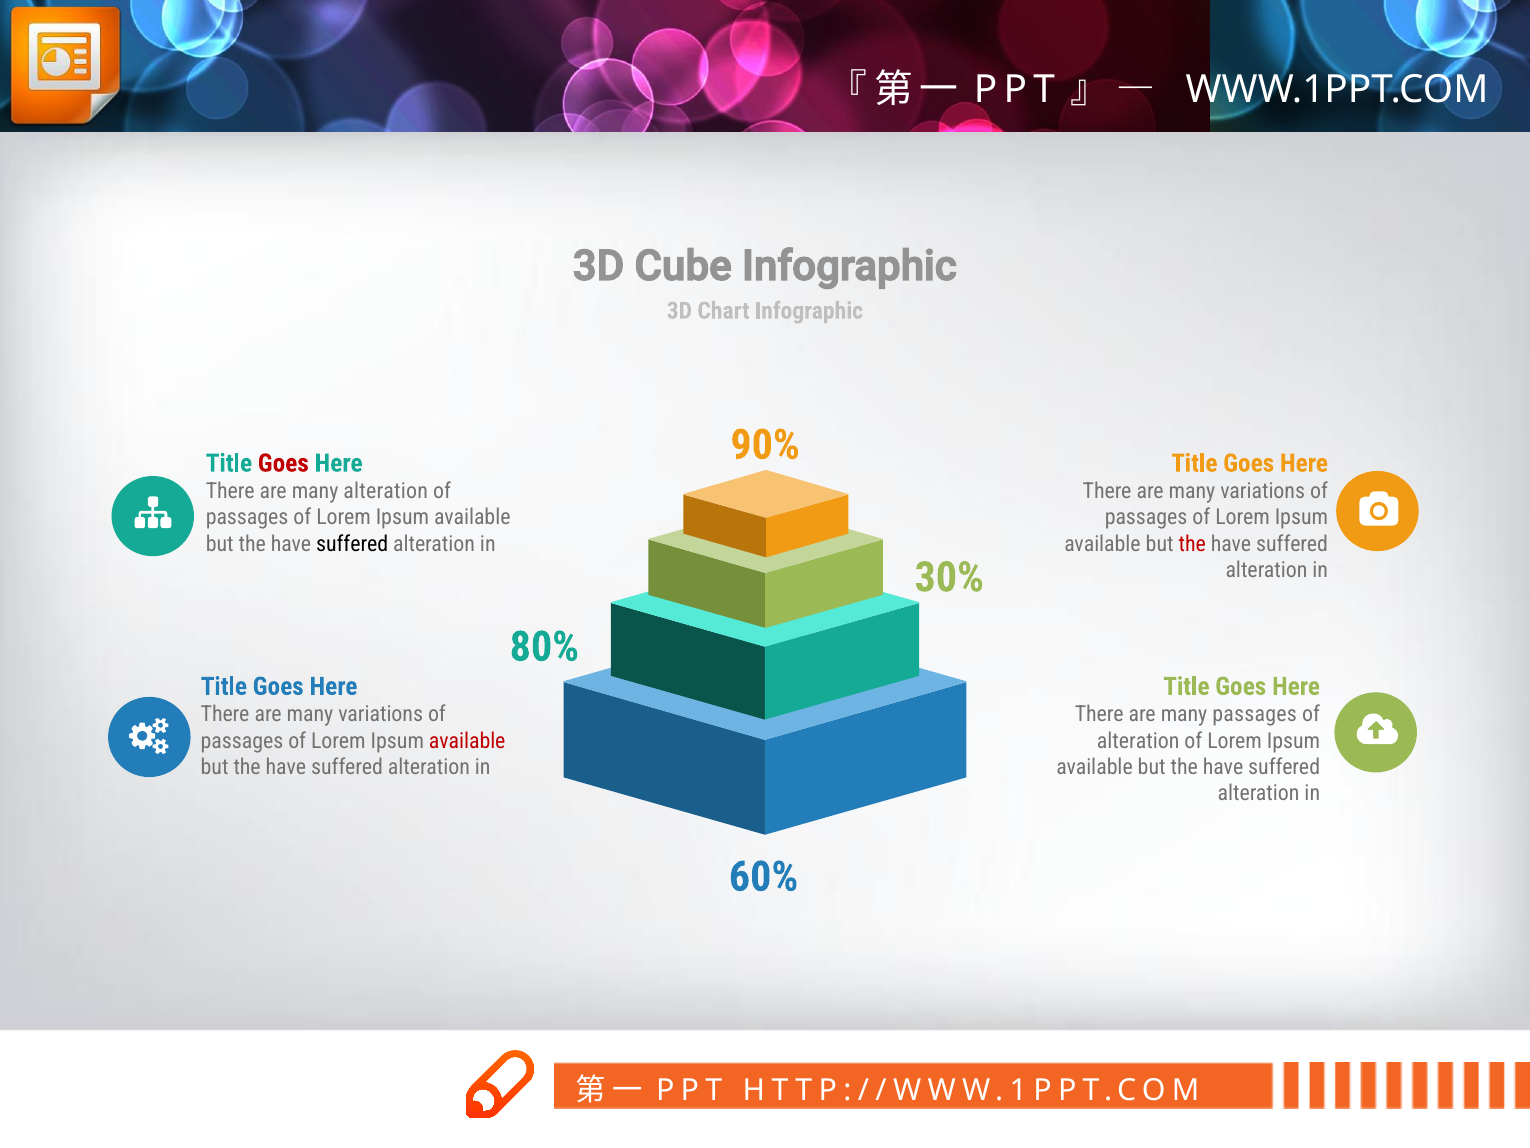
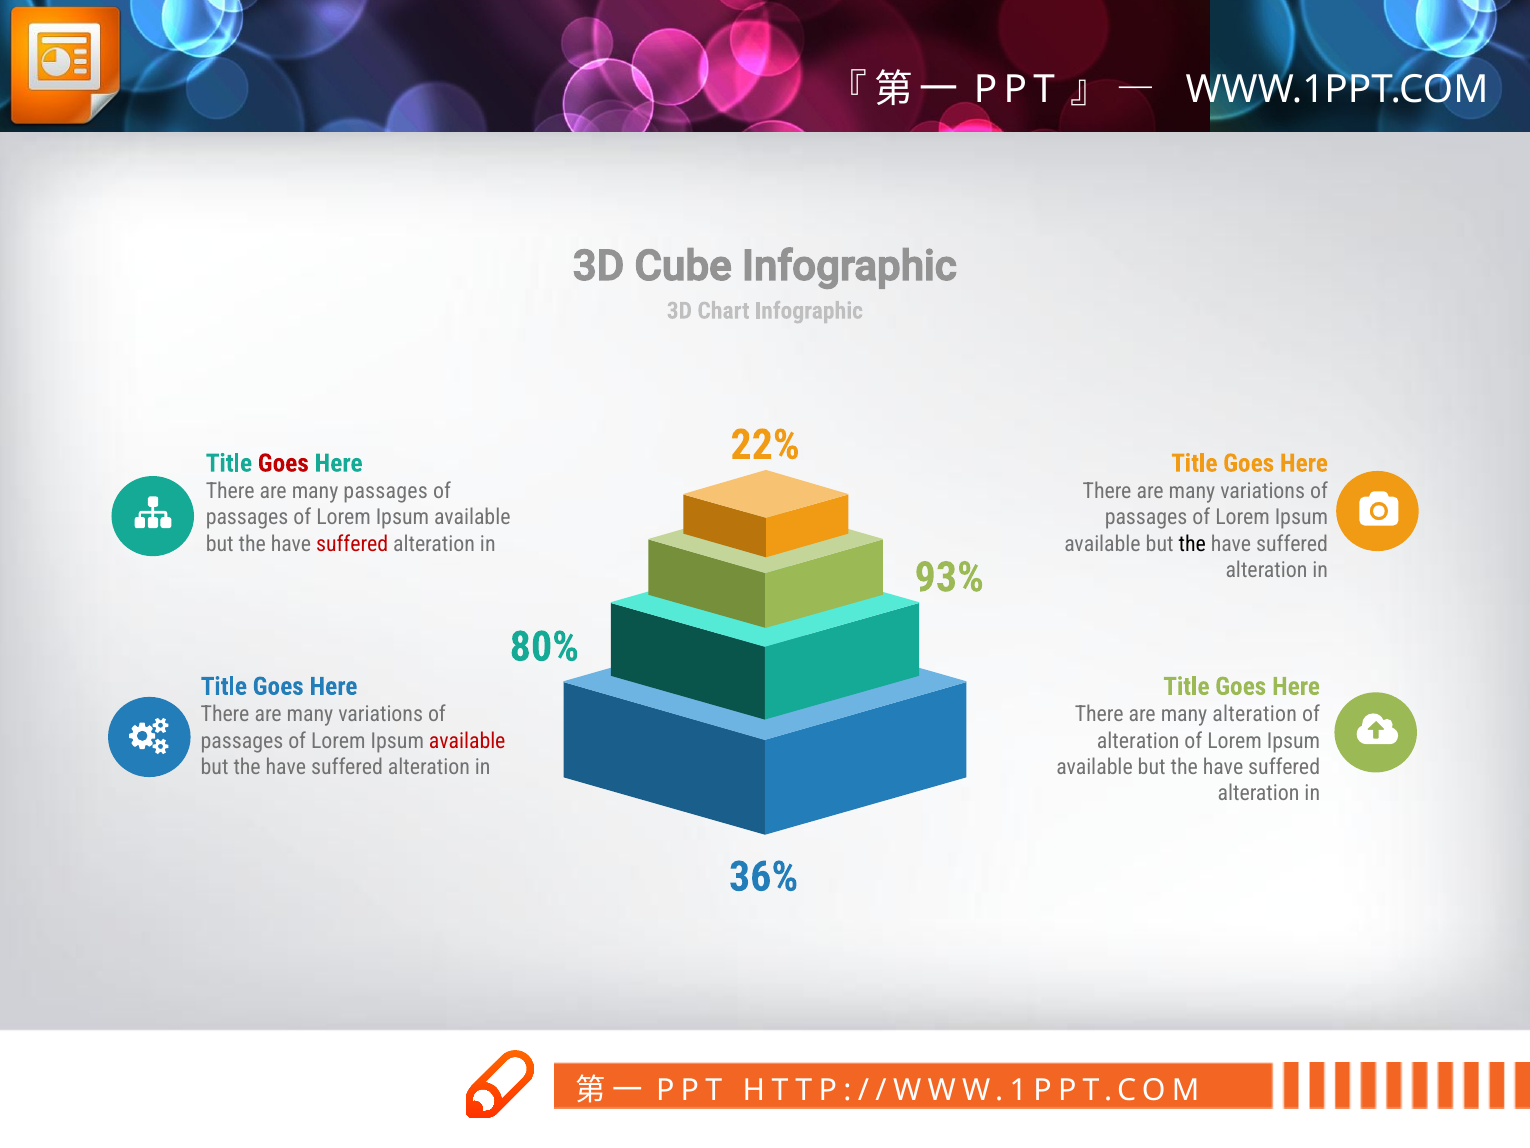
90%: 90% -> 22%
many alteration: alteration -> passages
suffered at (352, 544) colour: black -> red
the at (1192, 544) colour: red -> black
30%: 30% -> 93%
many passages: passages -> alteration
60%: 60% -> 36%
